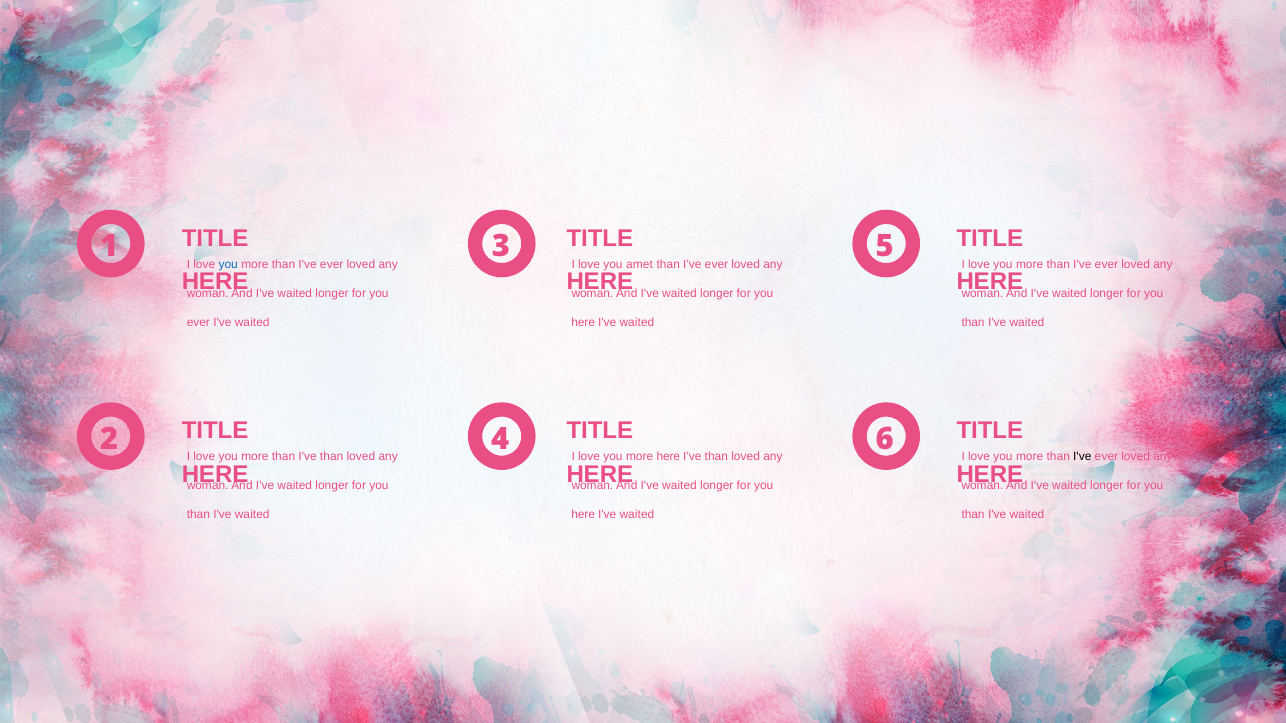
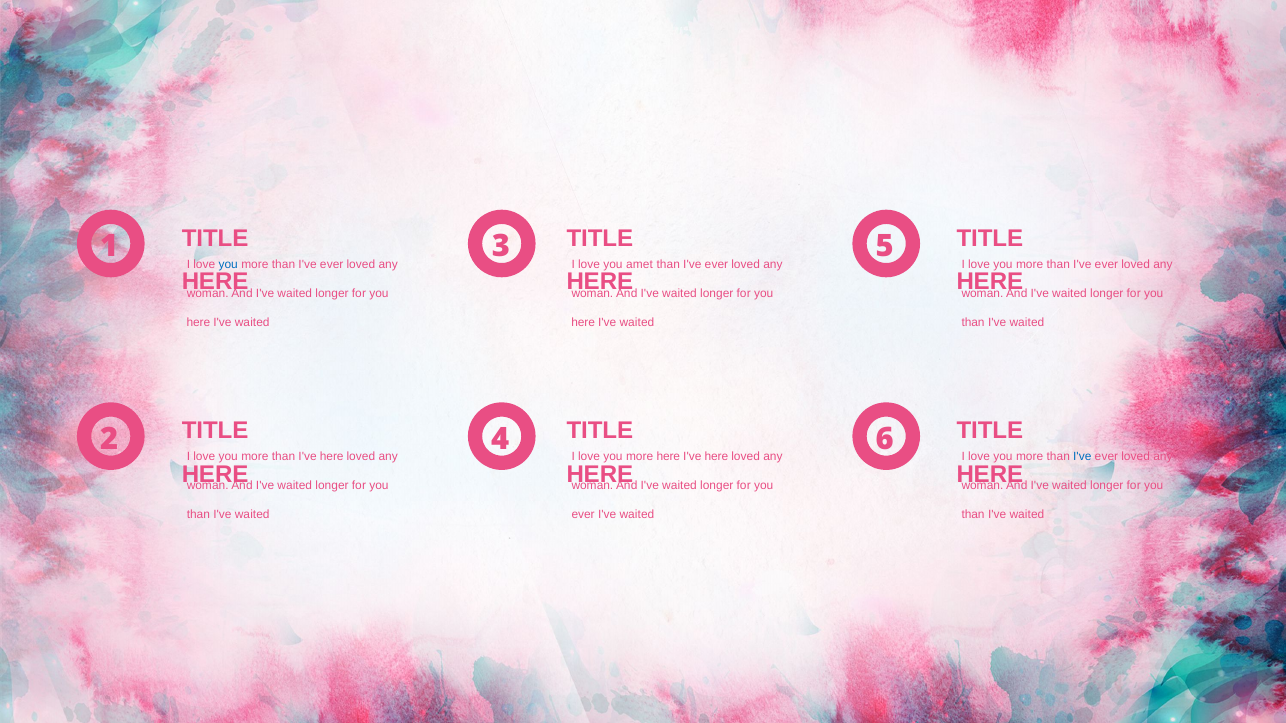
ever at (198, 322): ever -> here
than I've than: than -> here
than at (716, 457): than -> here
I've at (1082, 457) colour: black -> blue
here at (583, 515): here -> ever
